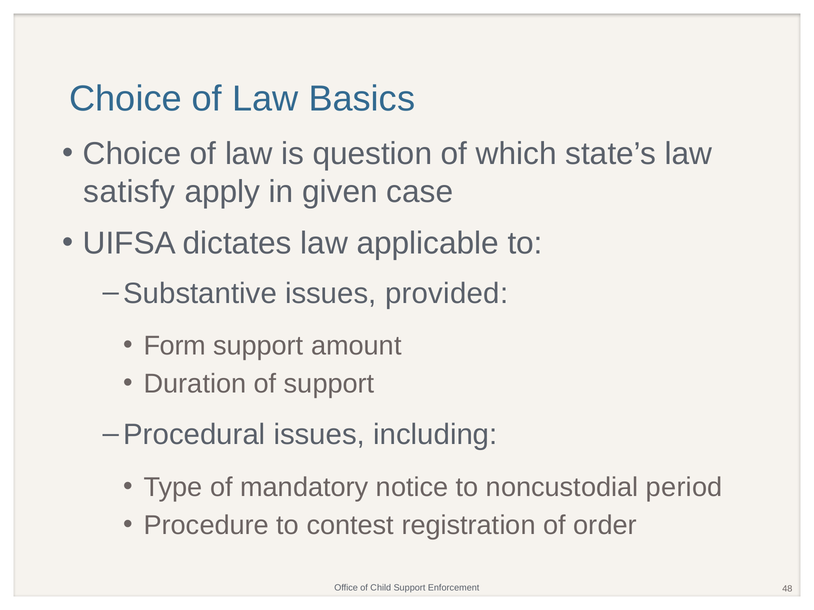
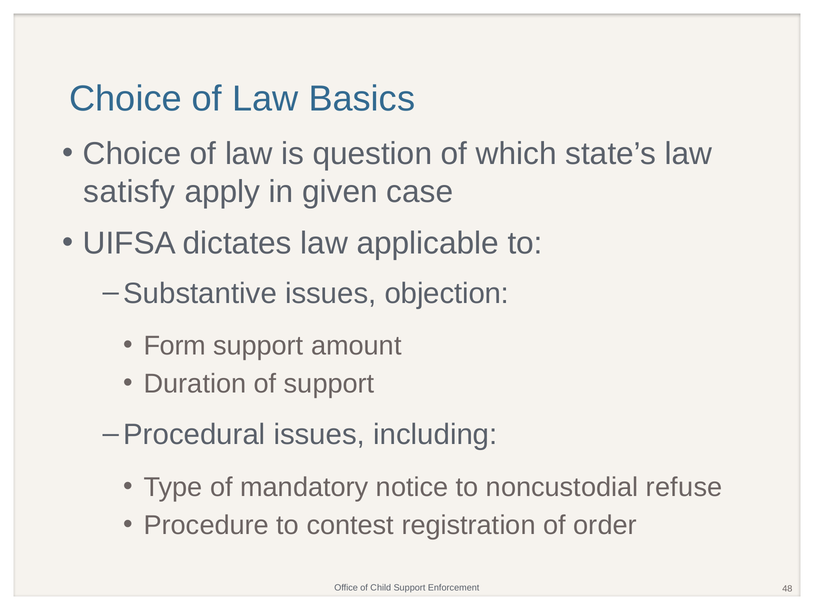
provided: provided -> objection
period: period -> refuse
